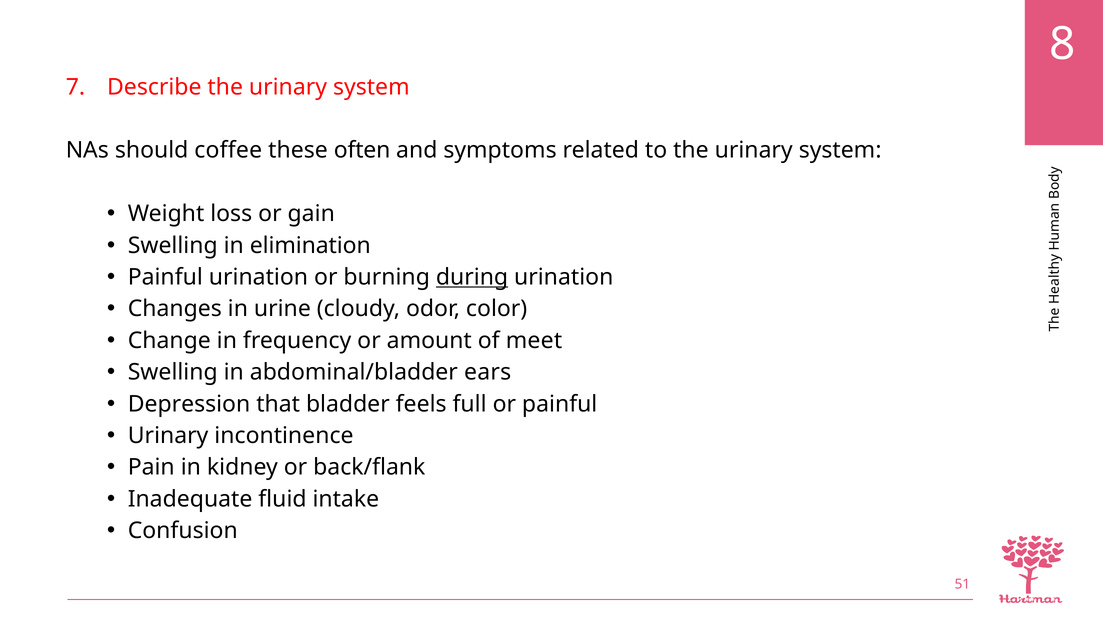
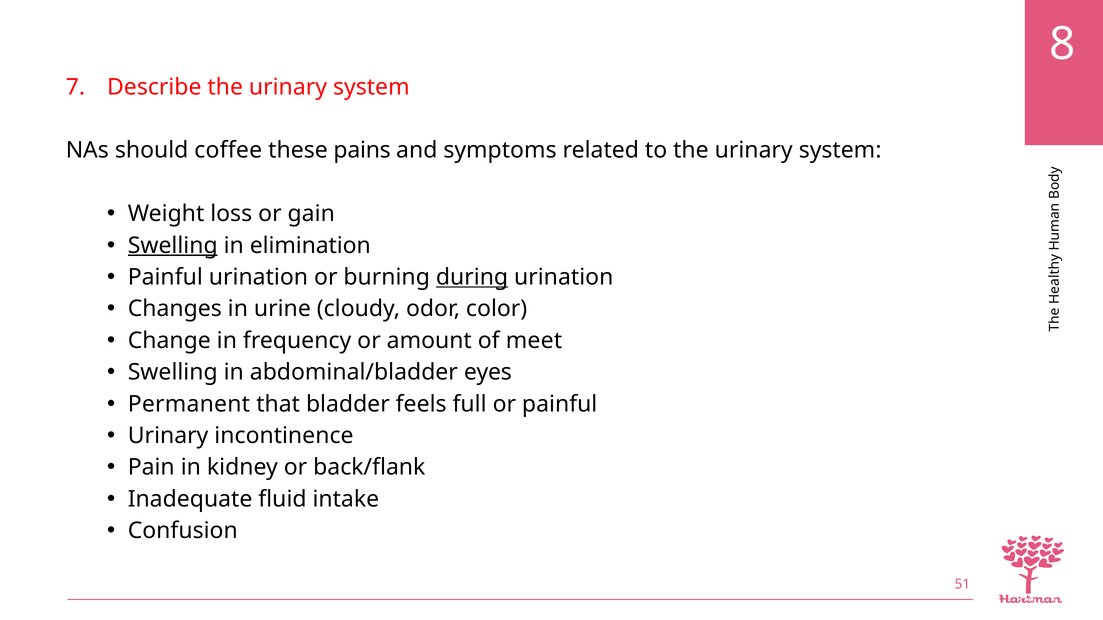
often: often -> pains
Swelling at (173, 246) underline: none -> present
ears: ears -> eyes
Depression: Depression -> Permanent
